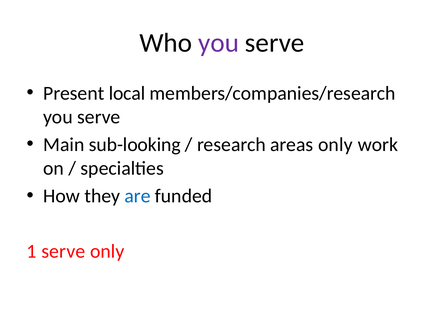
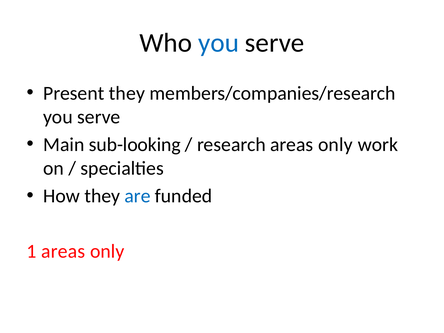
you at (219, 43) colour: purple -> blue
Present local: local -> they
1 serve: serve -> areas
